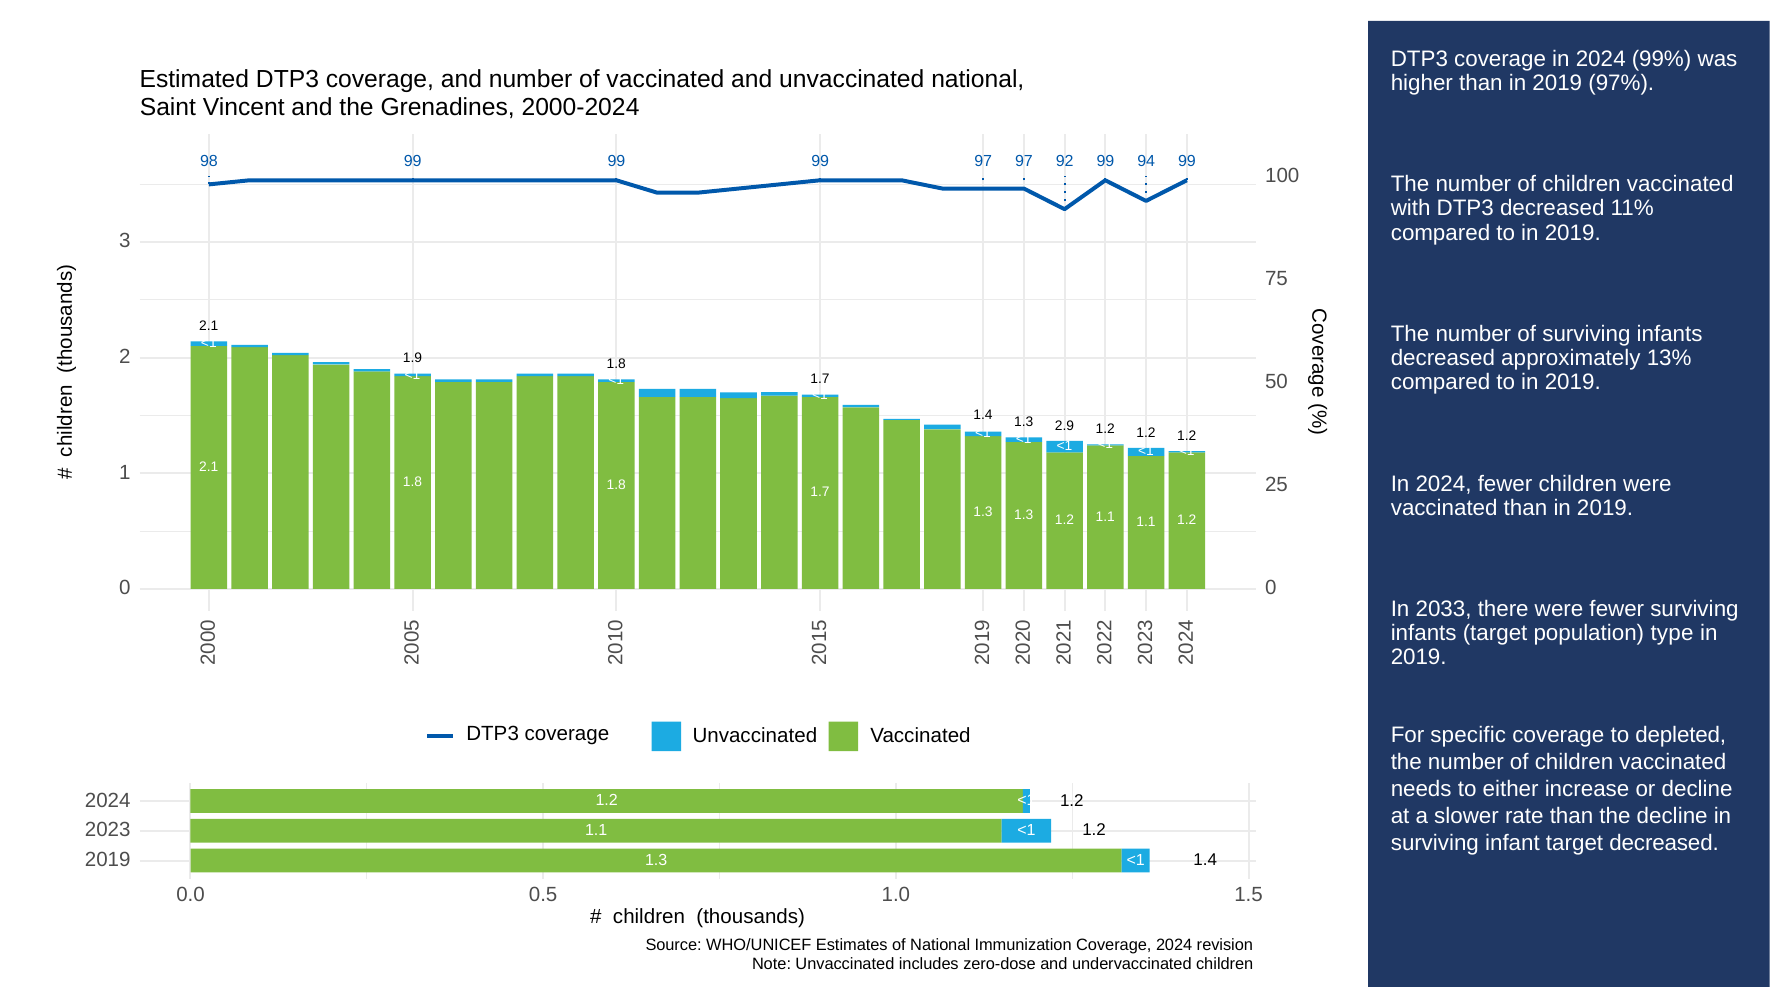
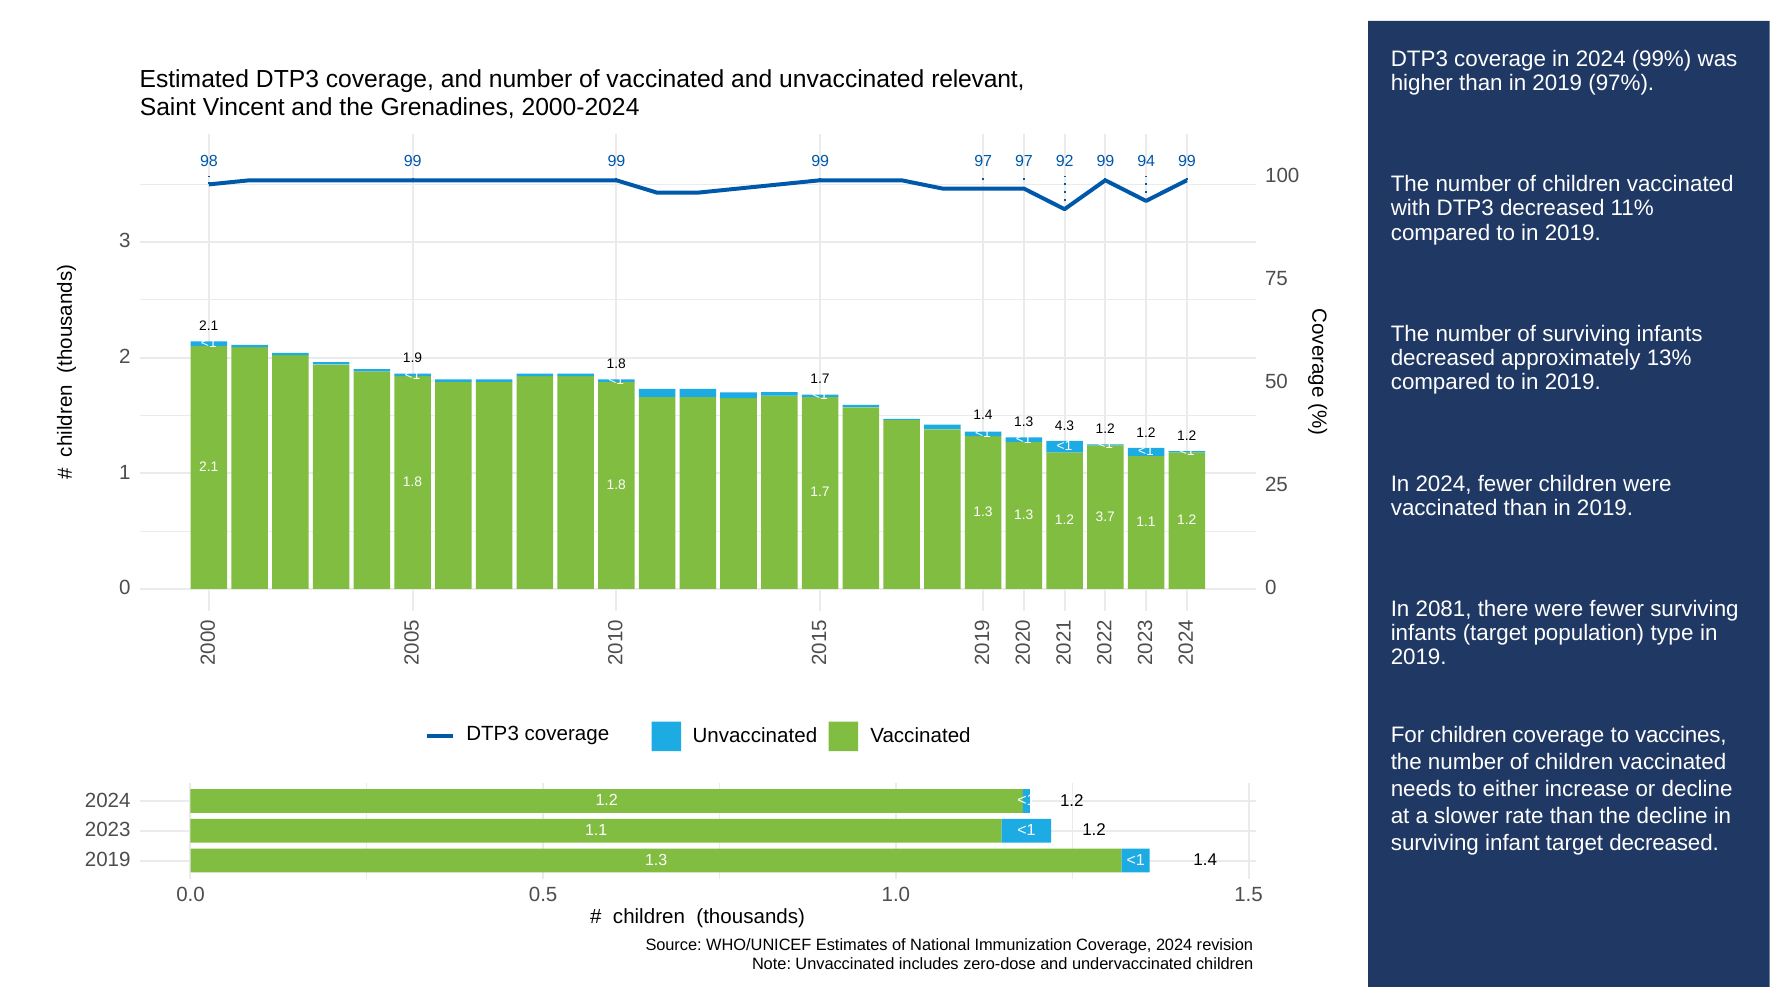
unvaccinated national: national -> relevant
2.9: 2.9 -> 4.3
1.1 at (1105, 517): 1.1 -> 3.7
2033: 2033 -> 2081
For specific: specific -> children
depleted: depleted -> vaccines
